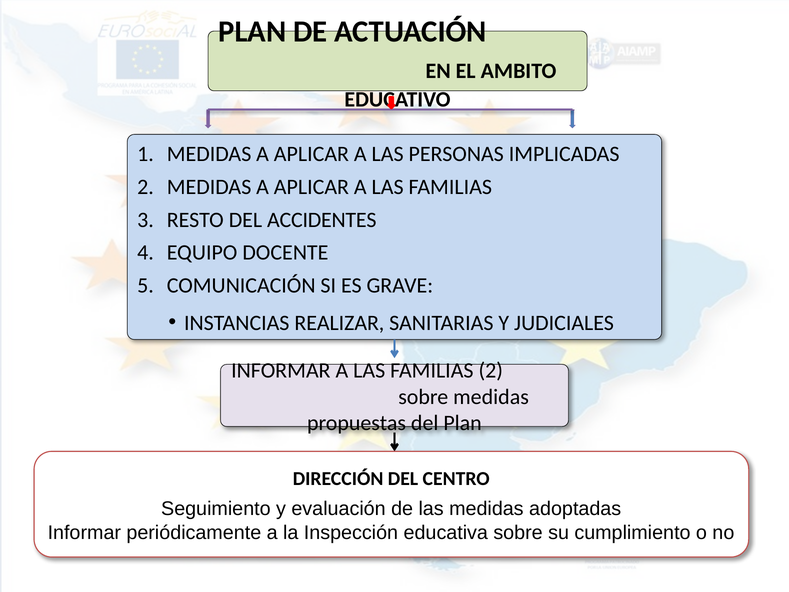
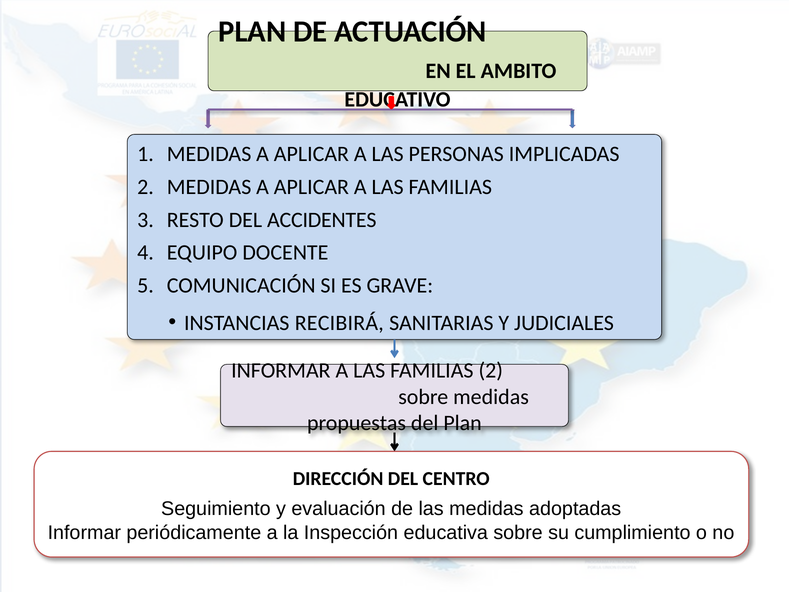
REALIZAR: REALIZAR -> RECIBIRÁ
